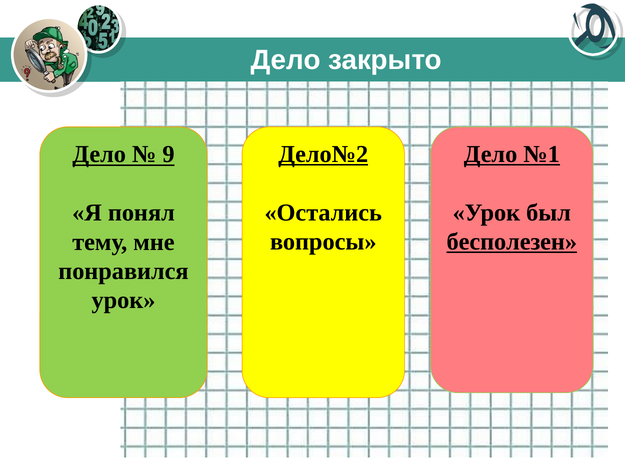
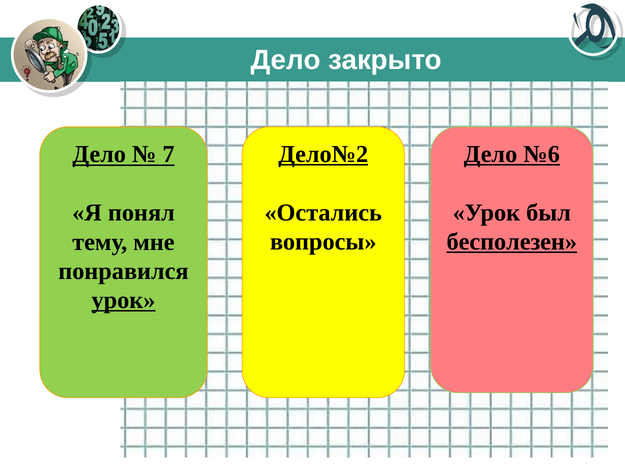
№1: №1 -> №6
9: 9 -> 7
урок at (123, 300) underline: none -> present
